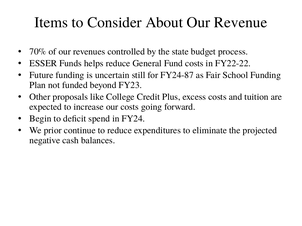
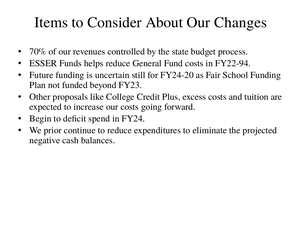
Revenue: Revenue -> Changes
FY22-22: FY22-22 -> FY22-94
FY24-87: FY24-87 -> FY24-20
